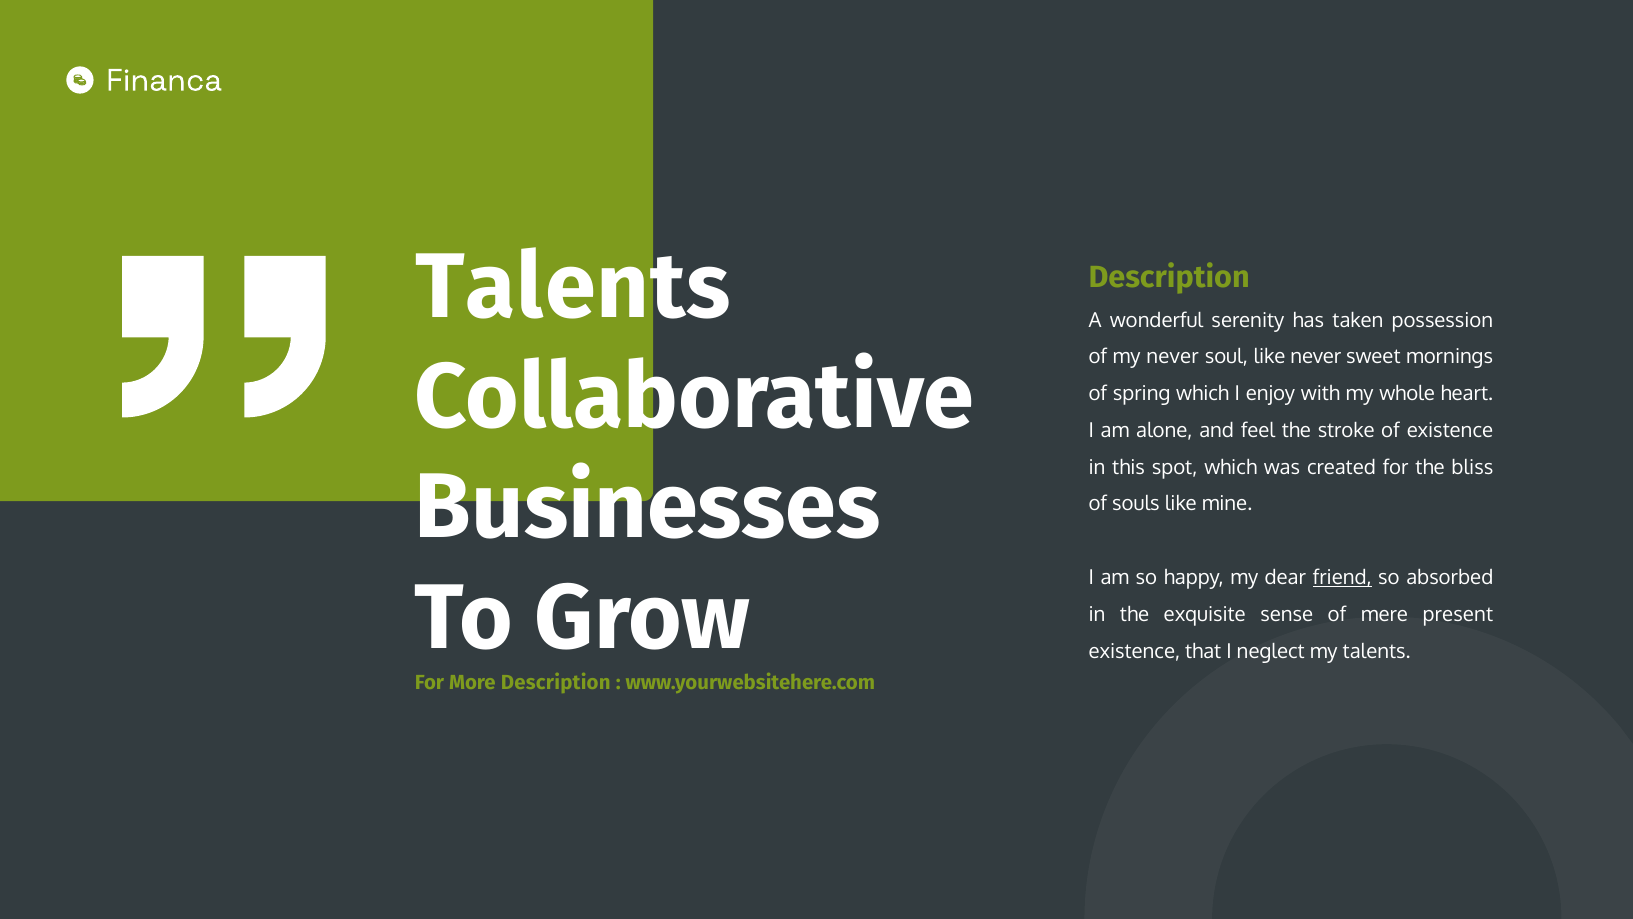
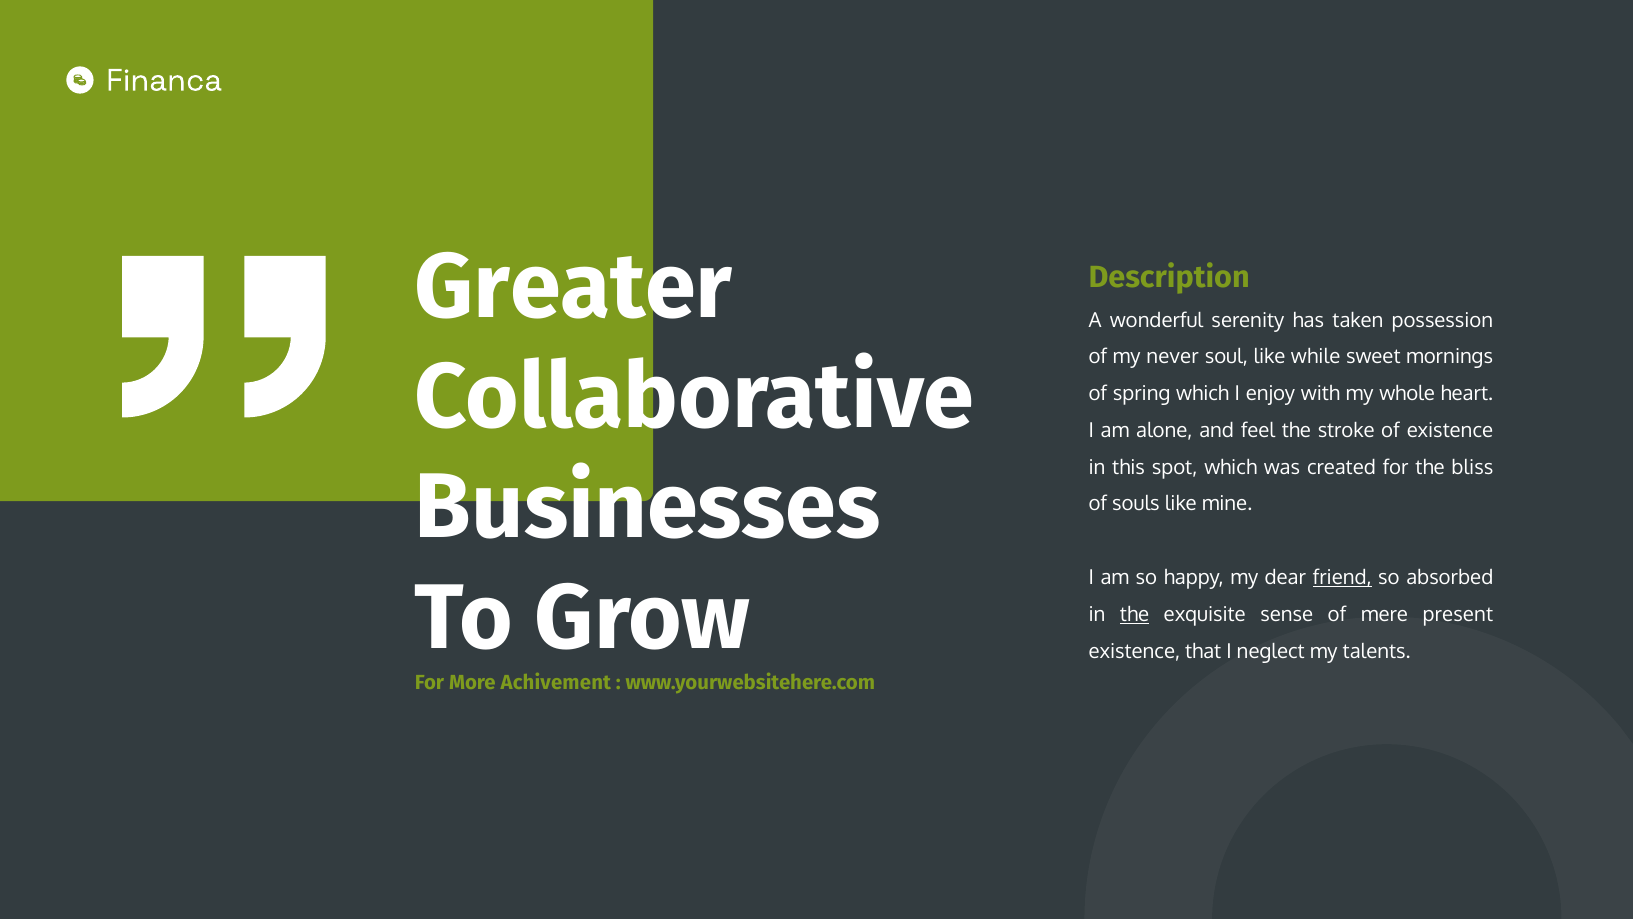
Talents at (573, 287): Talents -> Greater
like never: never -> while
the at (1135, 614) underline: none -> present
More Description: Description -> Achivement
